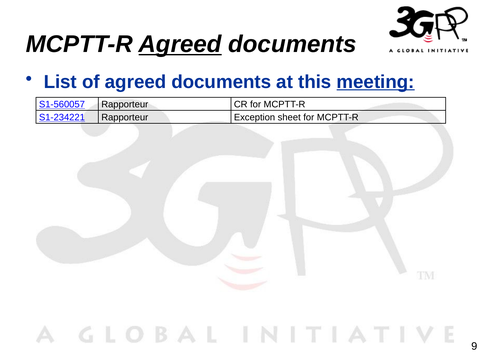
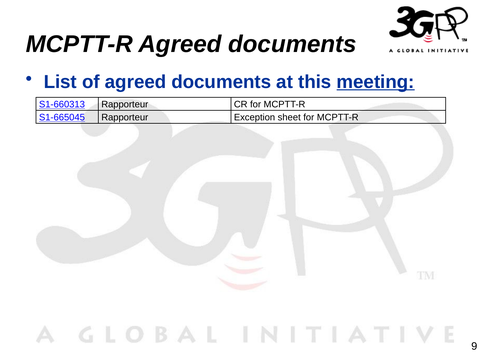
Agreed at (180, 44) underline: present -> none
S1-560057: S1-560057 -> S1-660313
S1-234221: S1-234221 -> S1-665045
